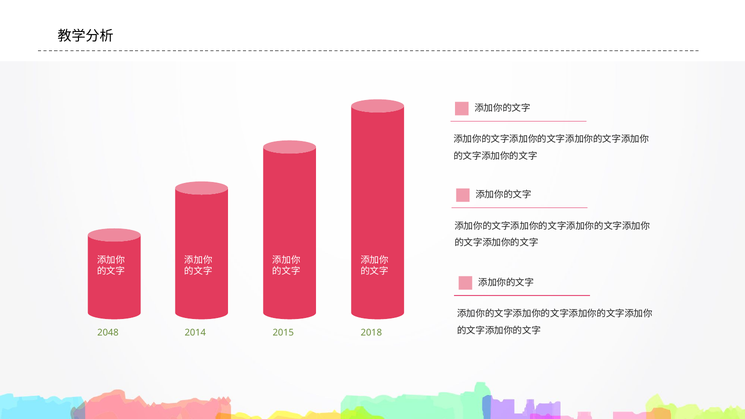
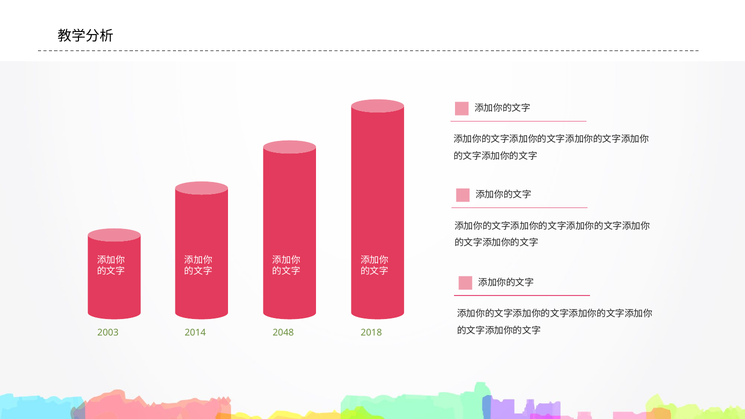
2048: 2048 -> 2003
2015: 2015 -> 2048
